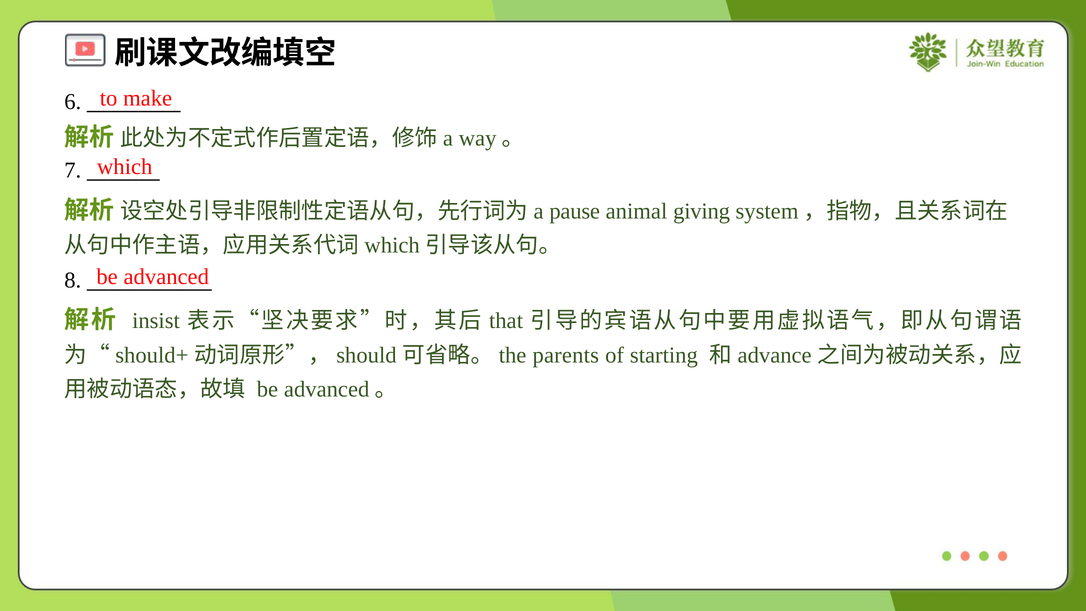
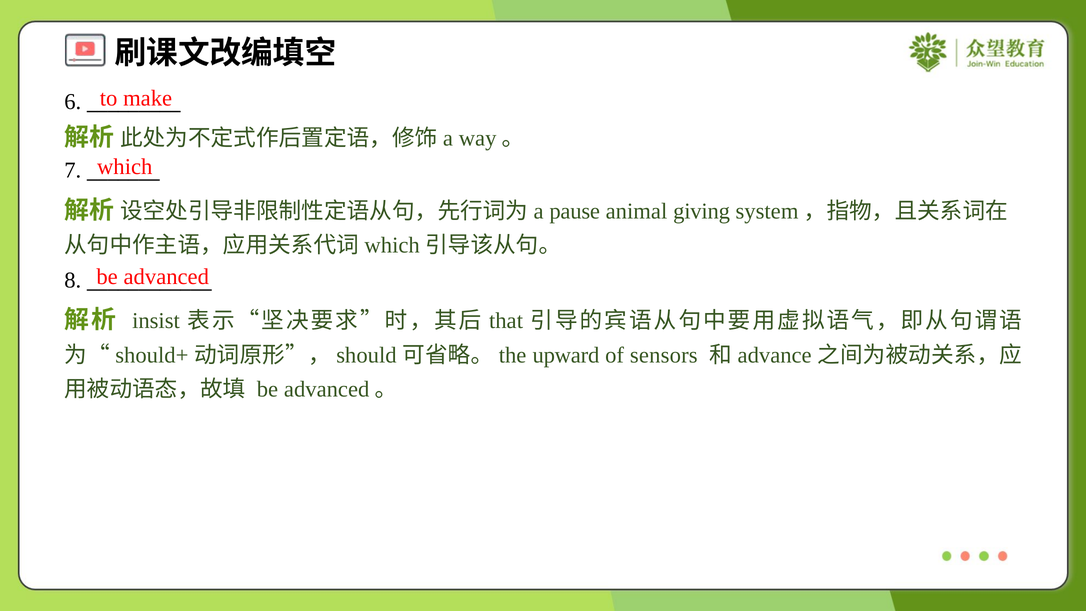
parents: parents -> upward
starting: starting -> sensors
